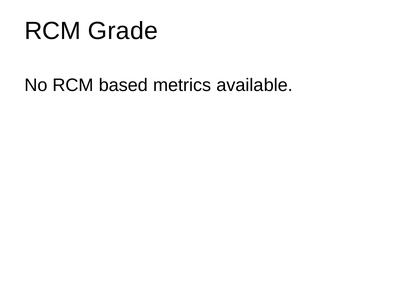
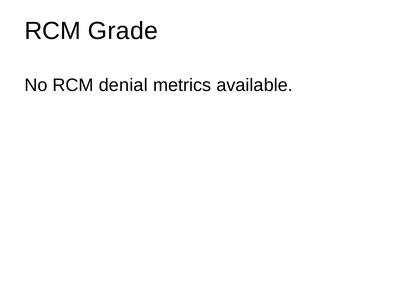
based: based -> denial
